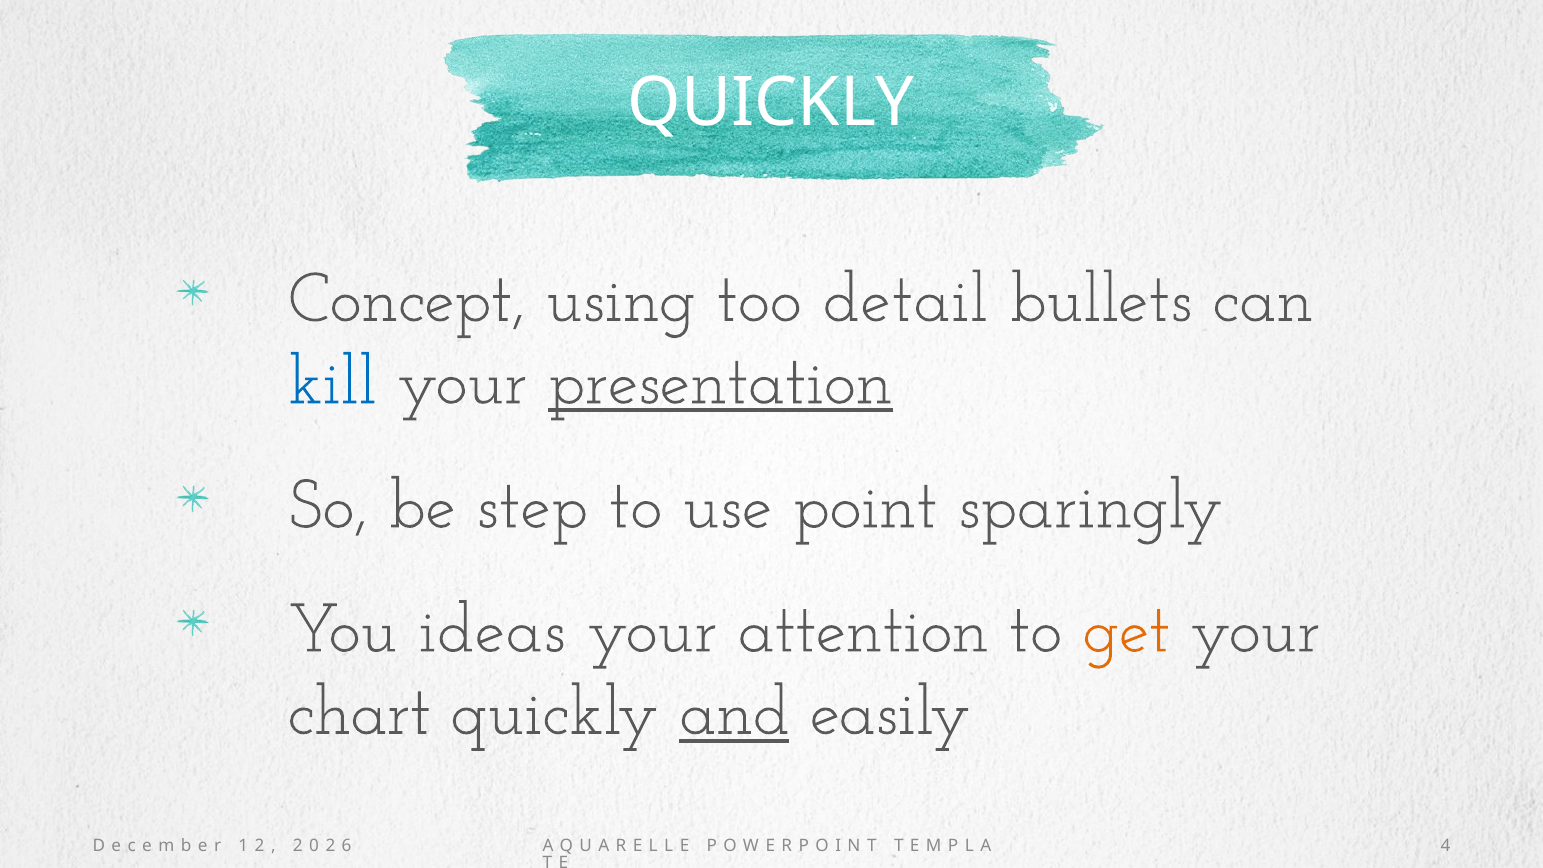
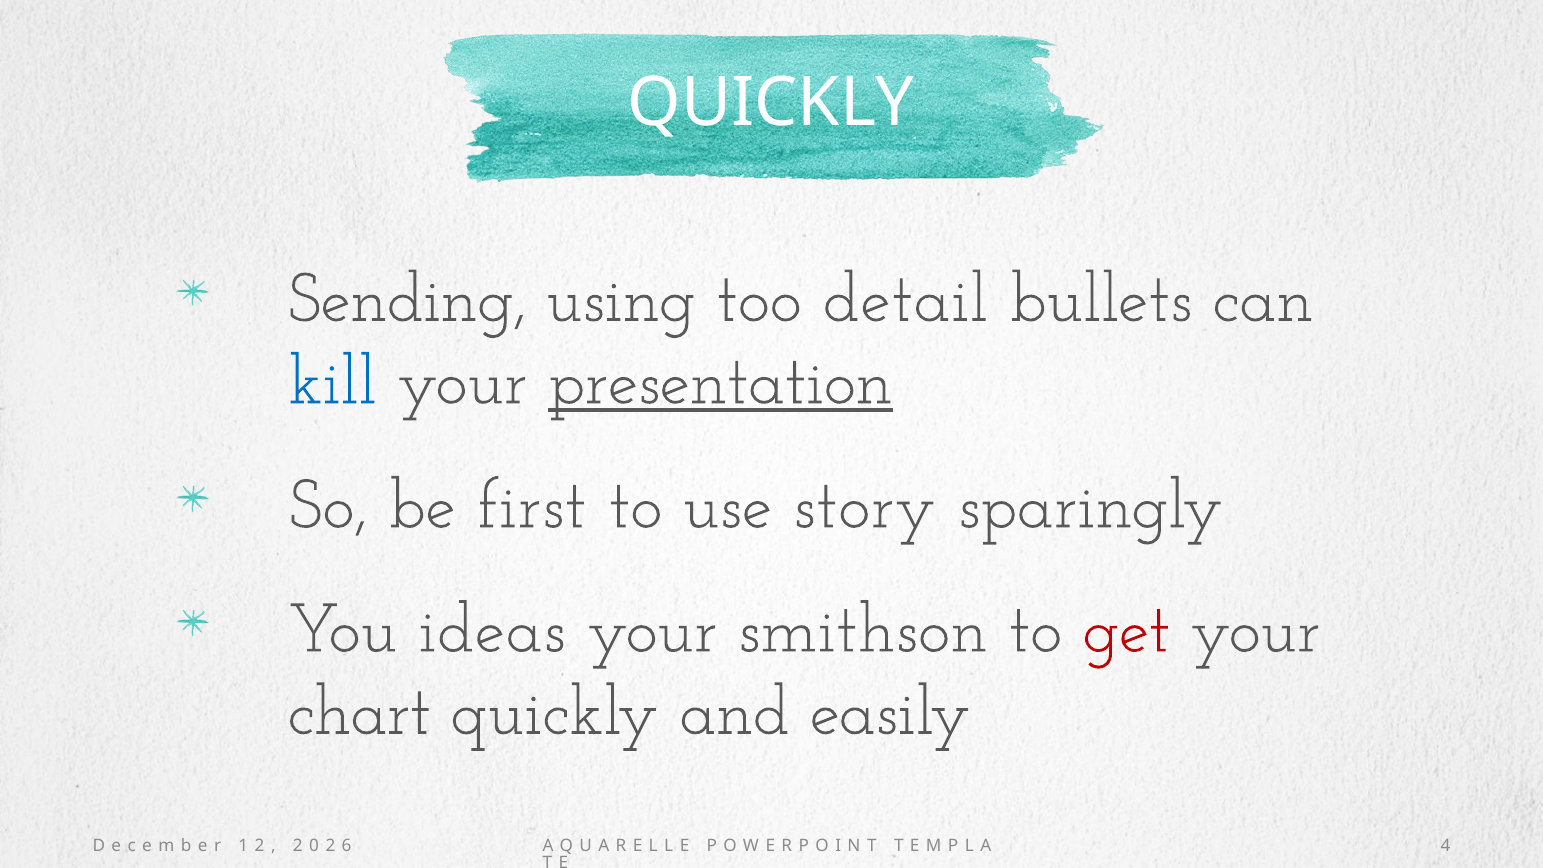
Concept: Concept -> Sending
step: step -> first
point: point -> story
attention: attention -> smithson
get colour: orange -> red
and underline: present -> none
